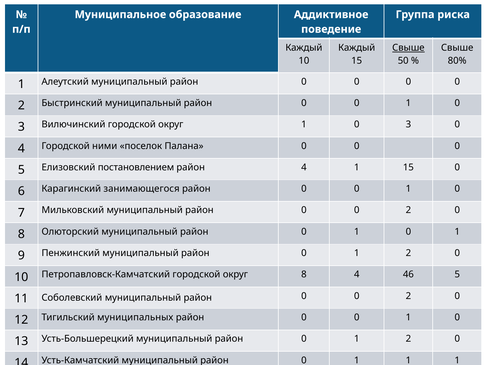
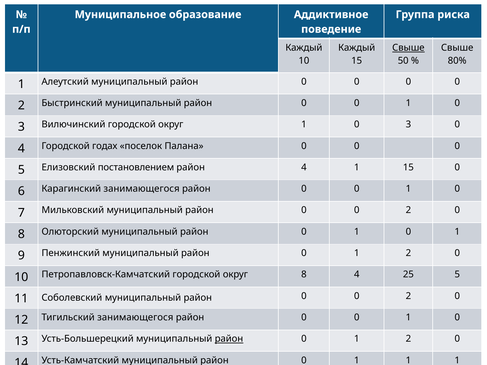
ними: ними -> годах
46: 46 -> 25
Тигильский муниципальных: муниципальных -> занимающегося
район at (229, 339) underline: none -> present
